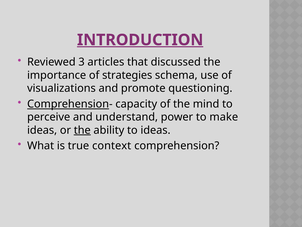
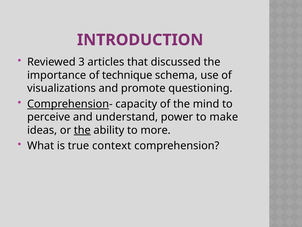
INTRODUCTION underline: present -> none
strategies: strategies -> technique
to ideas: ideas -> more
